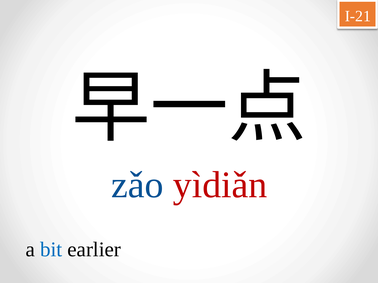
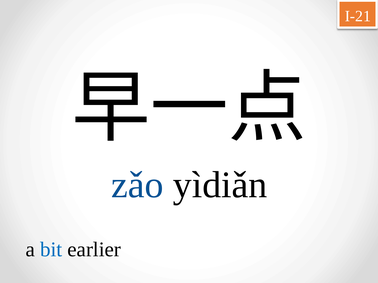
yìdiǎn colour: red -> black
